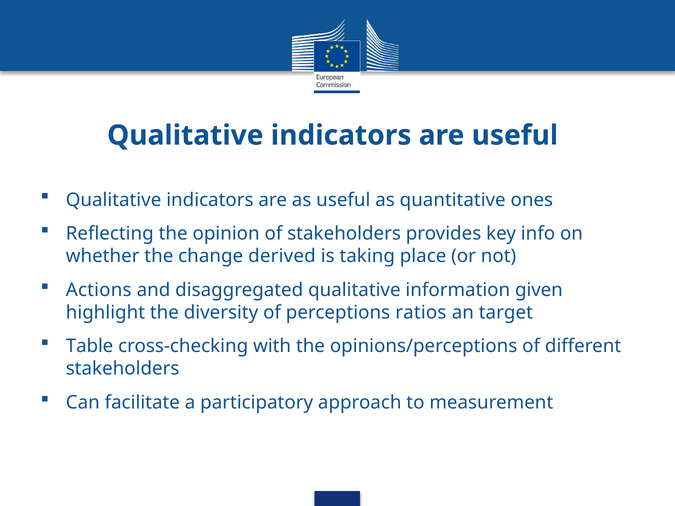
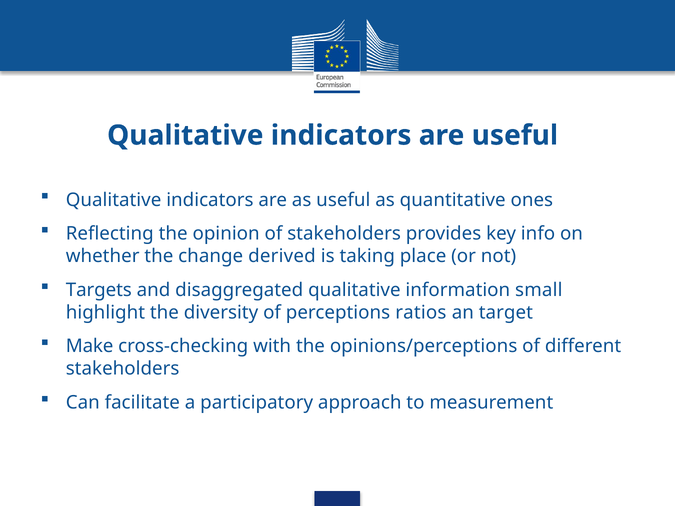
Actions: Actions -> Targets
given: given -> small
Table: Table -> Make
